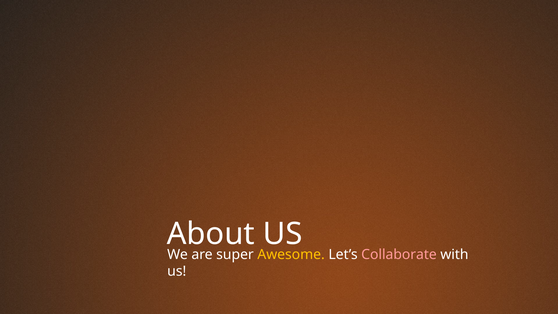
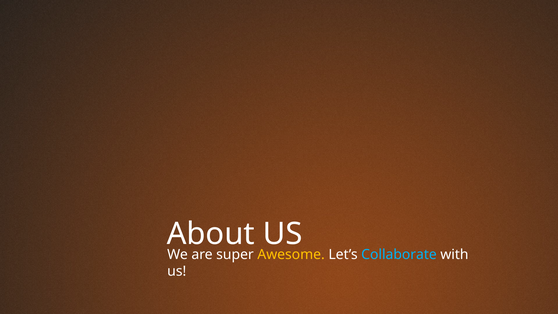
Collaborate colour: pink -> light blue
